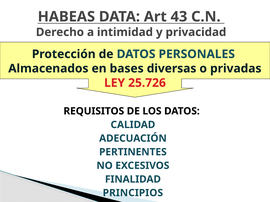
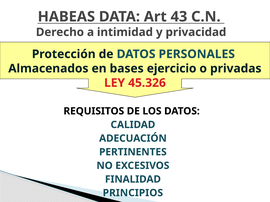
diversas: diversas -> ejercicio
25.726: 25.726 -> 45.326
